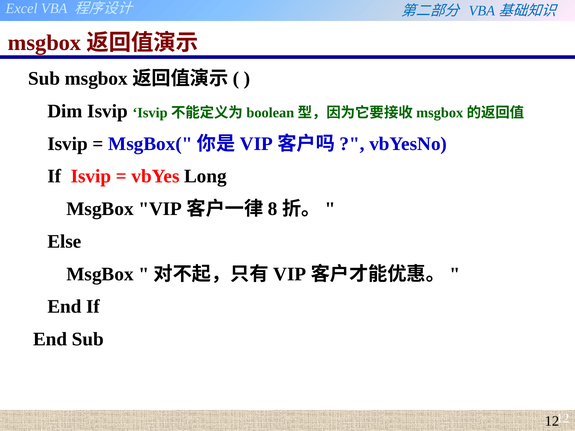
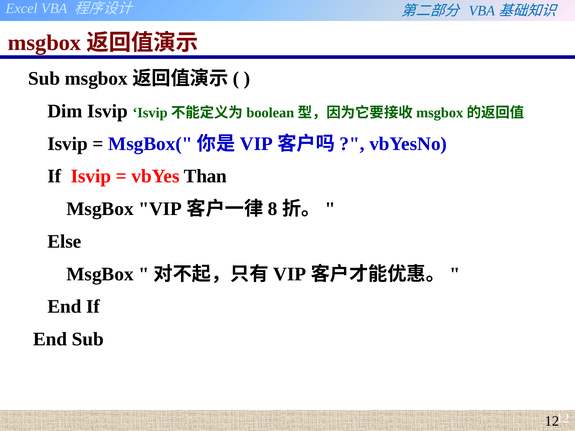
Long: Long -> Than
